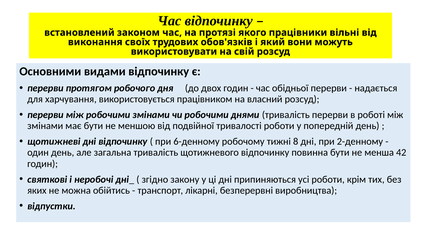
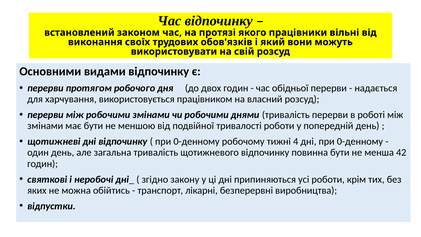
6-денному at (197, 141): 6-денному -> 0-денному
8: 8 -> 4
дні при 2-денному: 2-денному -> 0-денному
